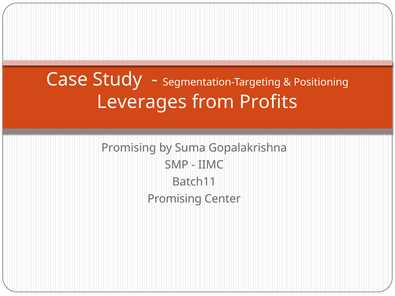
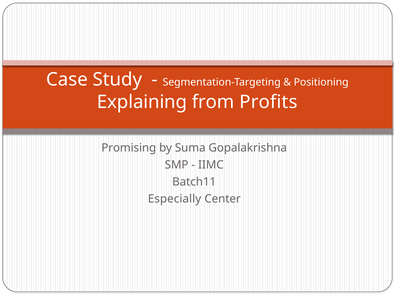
Leverages: Leverages -> Explaining
Promising at (175, 199): Promising -> Especially
